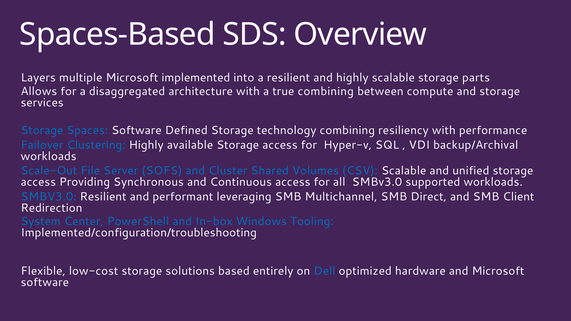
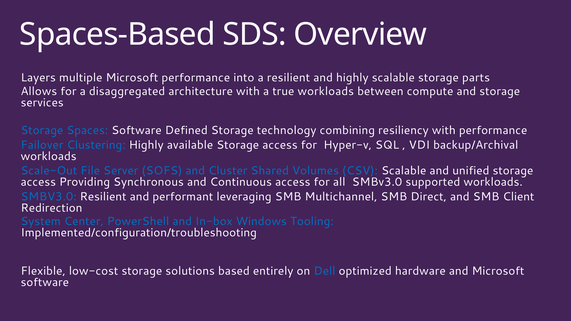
Microsoft implemented: implemented -> performance
true combining: combining -> workloads
